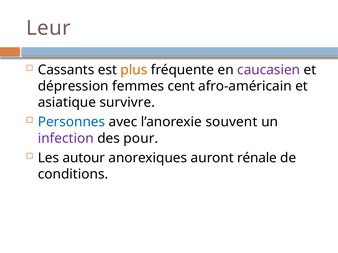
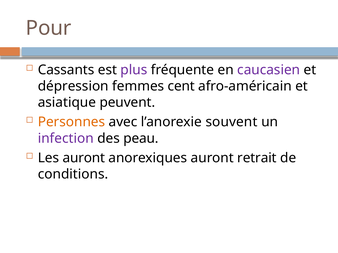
Leur: Leur -> Pour
plus colour: orange -> purple
survivre: survivre -> peuvent
Personnes colour: blue -> orange
pour: pour -> peau
Les autour: autour -> auront
rénale: rénale -> retrait
